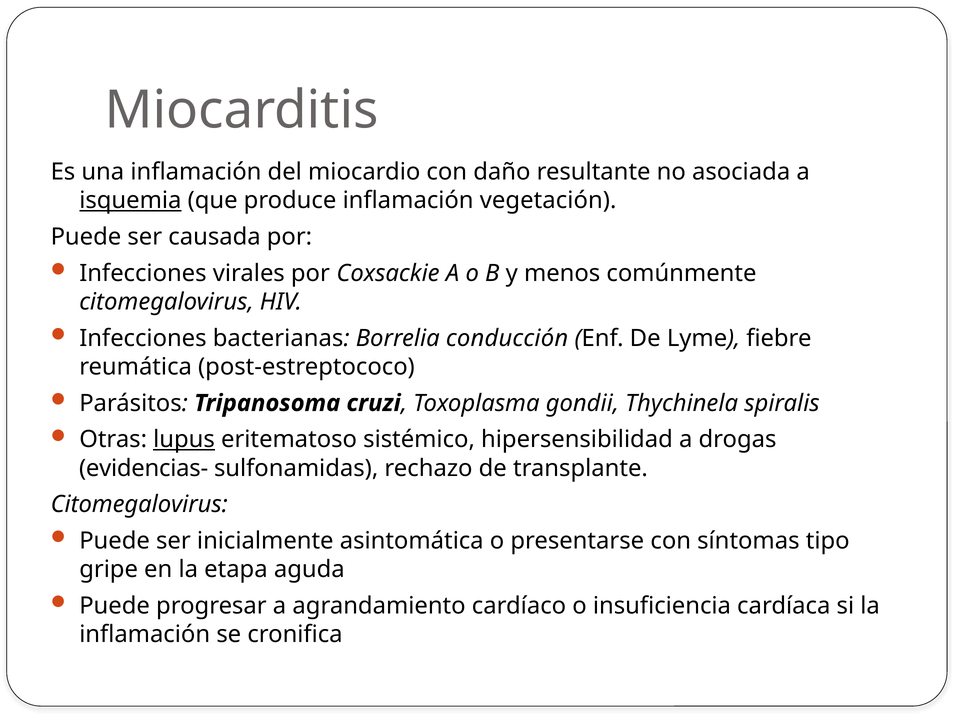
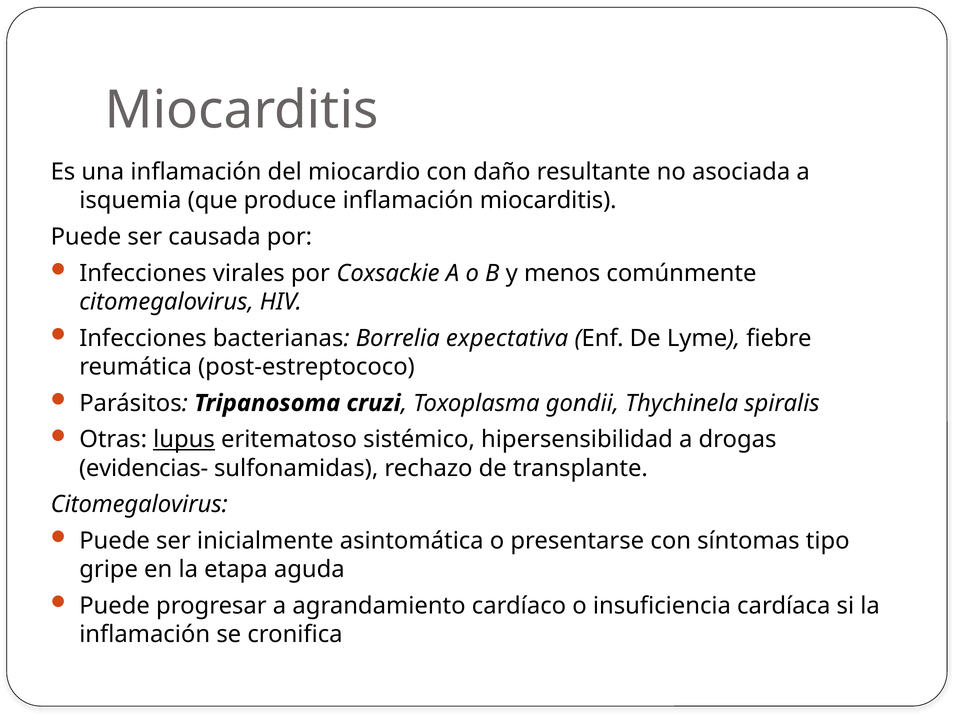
isquemia underline: present -> none
inflamación vegetación: vegetación -> miocarditis
conducción: conducción -> expectativa
